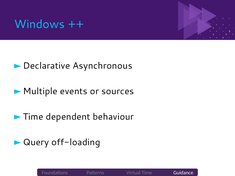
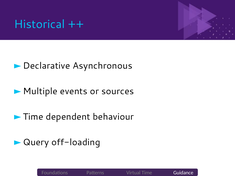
Windows: Windows -> Historical
